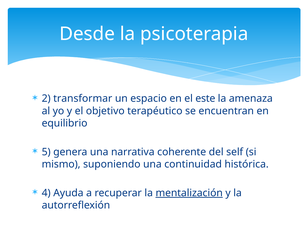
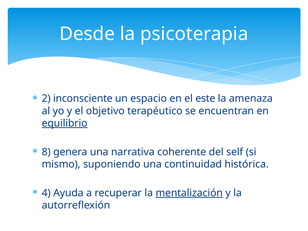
transformar: transformar -> inconsciente
equilibrio underline: none -> present
5: 5 -> 8
